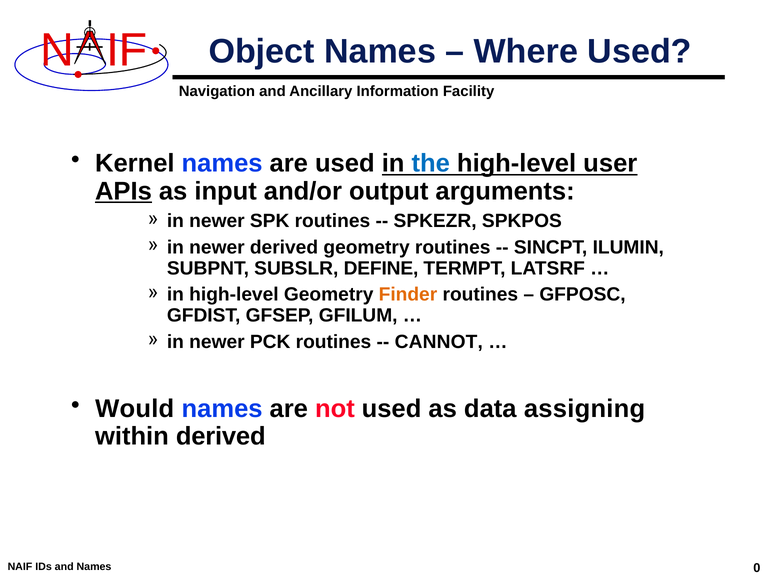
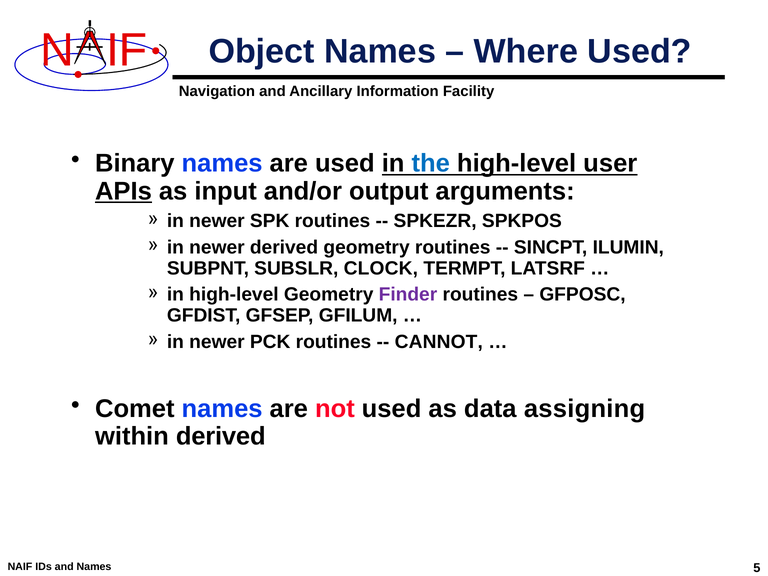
Kernel: Kernel -> Binary
DEFINE: DEFINE -> CLOCK
Finder colour: orange -> purple
Would: Would -> Comet
0: 0 -> 5
